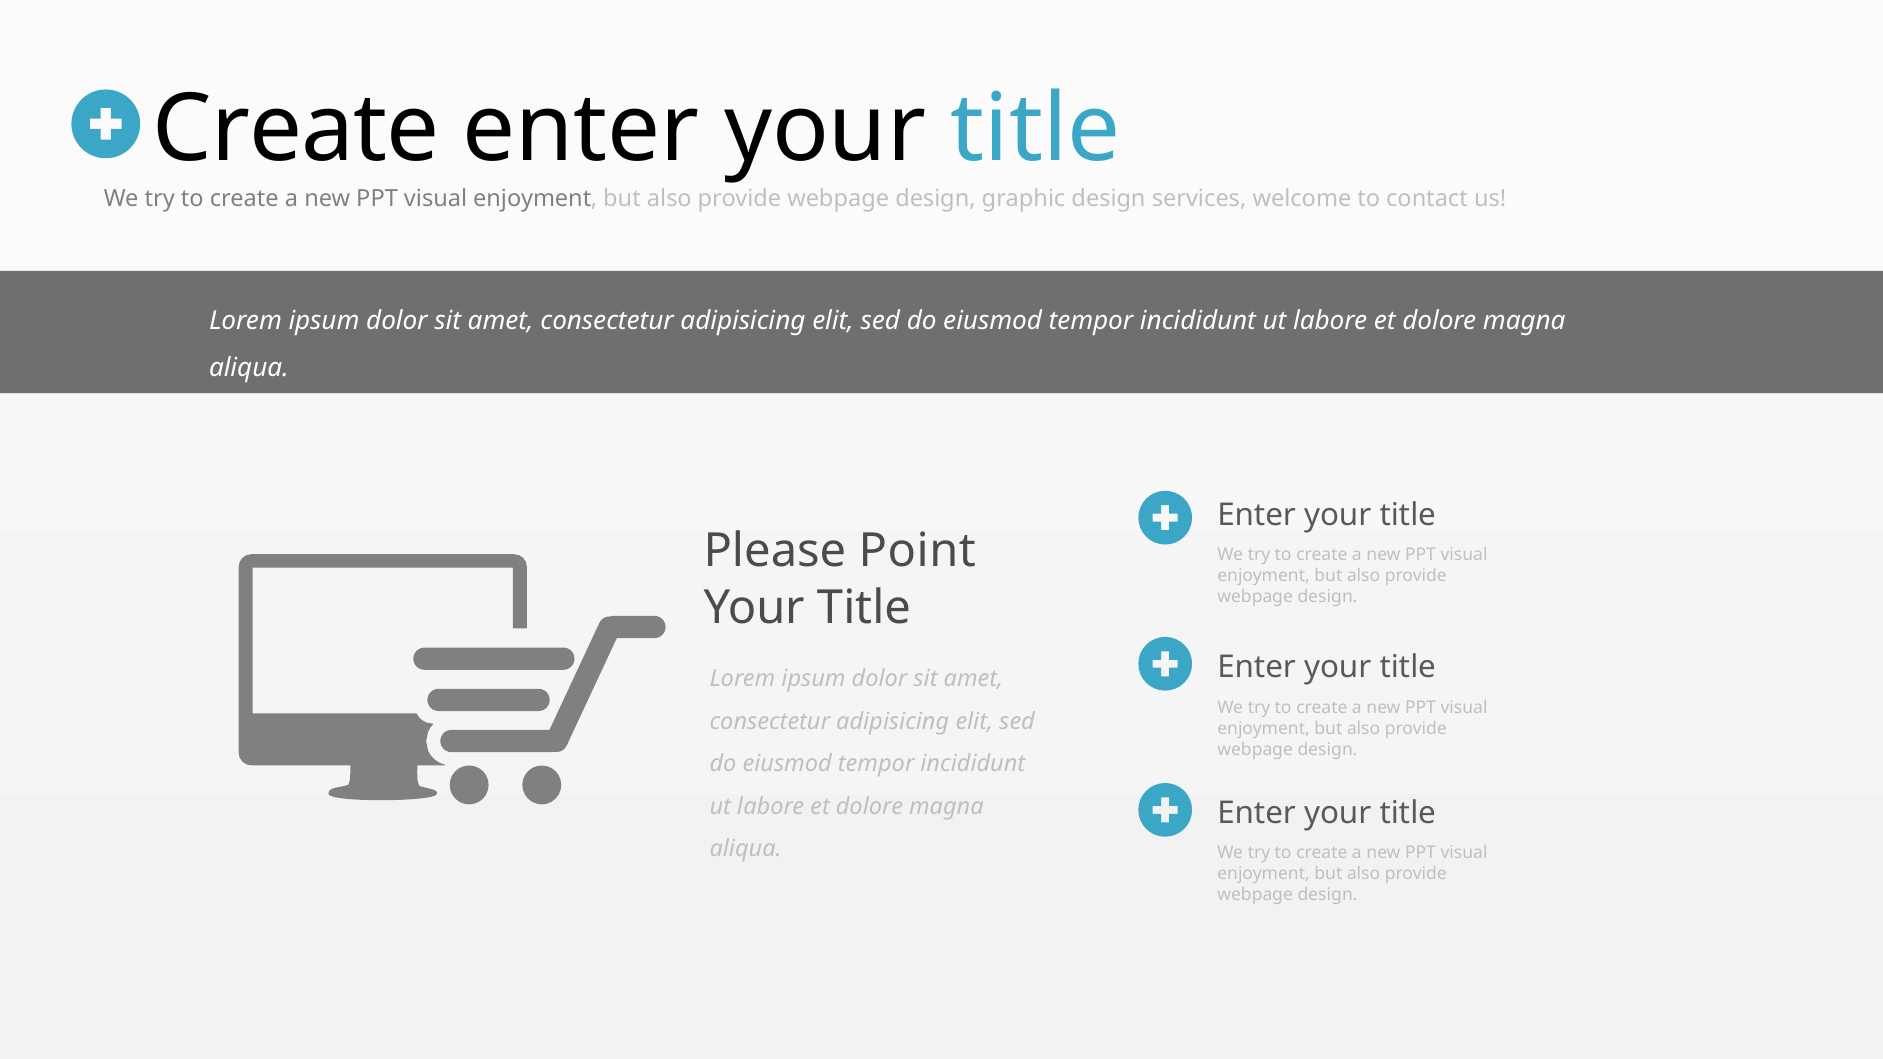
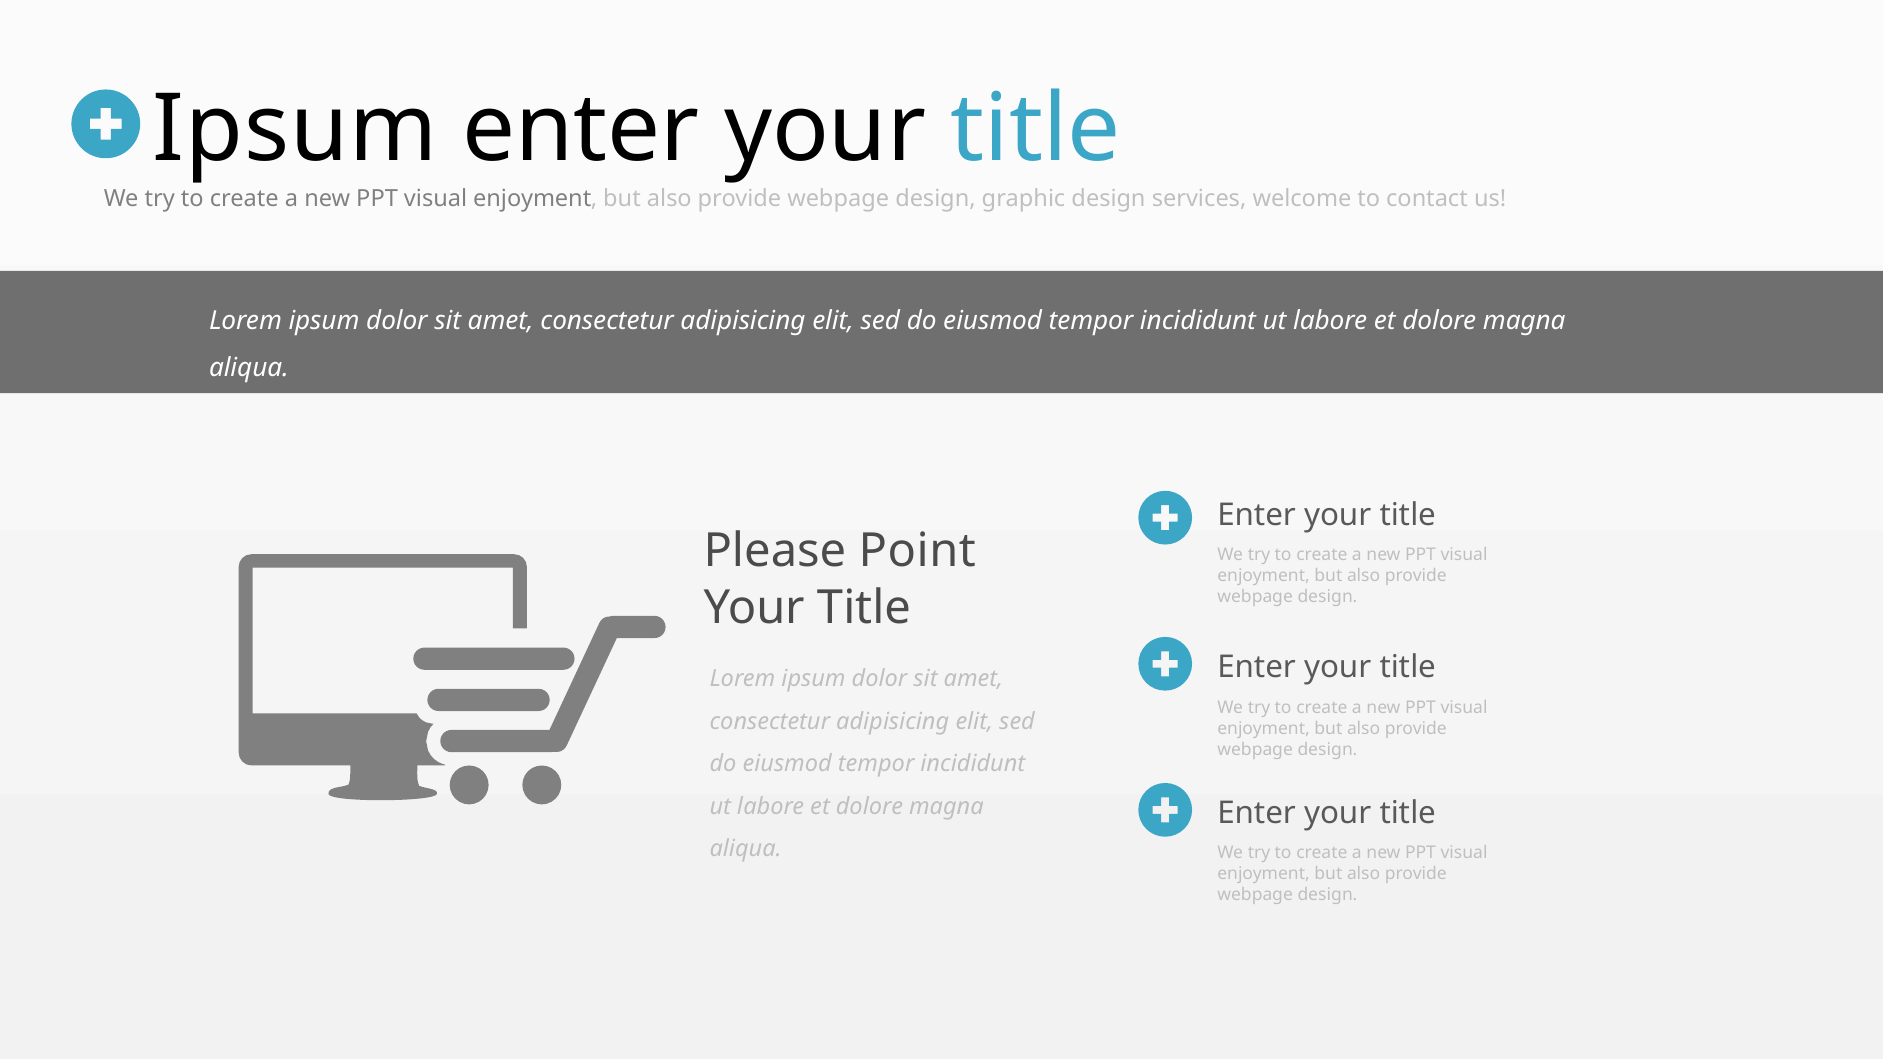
Create at (296, 130): Create -> Ipsum
